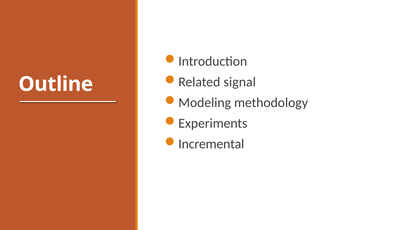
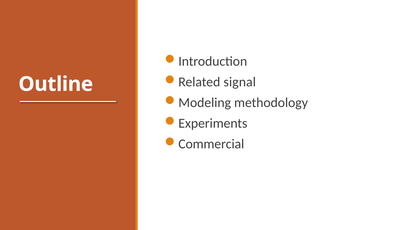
Incremental: Incremental -> Commercial
